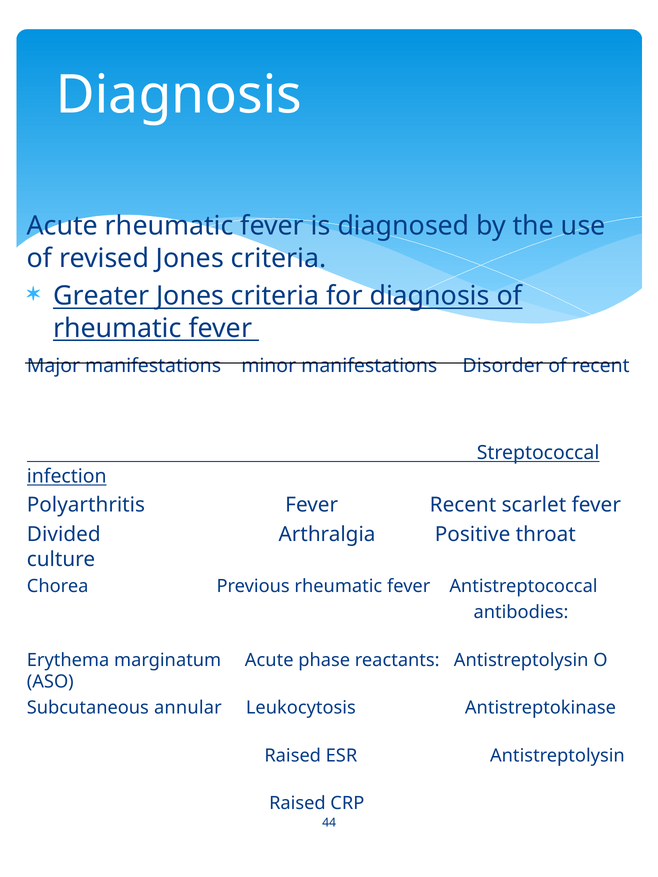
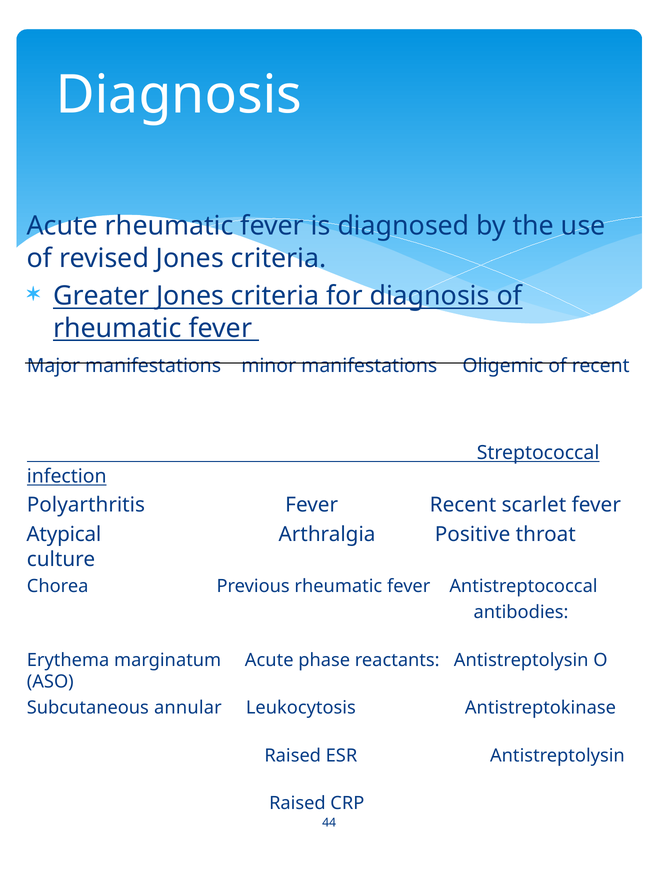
Disorder: Disorder -> Oligemic
Divided: Divided -> Atypical
